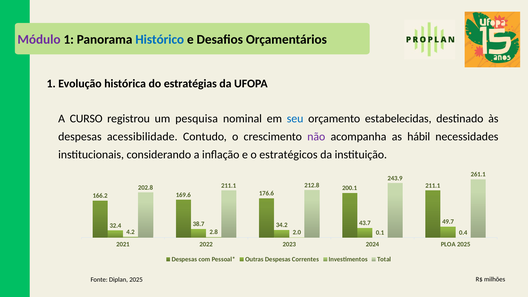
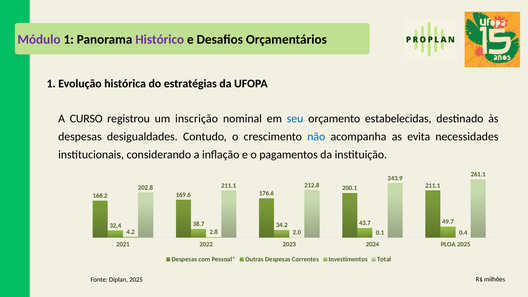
Histórico colour: blue -> purple
pesquisa: pesquisa -> inscrição
acessibilidade: acessibilidade -> desigualdades
não colour: purple -> blue
hábil: hábil -> evita
estratégicos: estratégicos -> pagamentos
